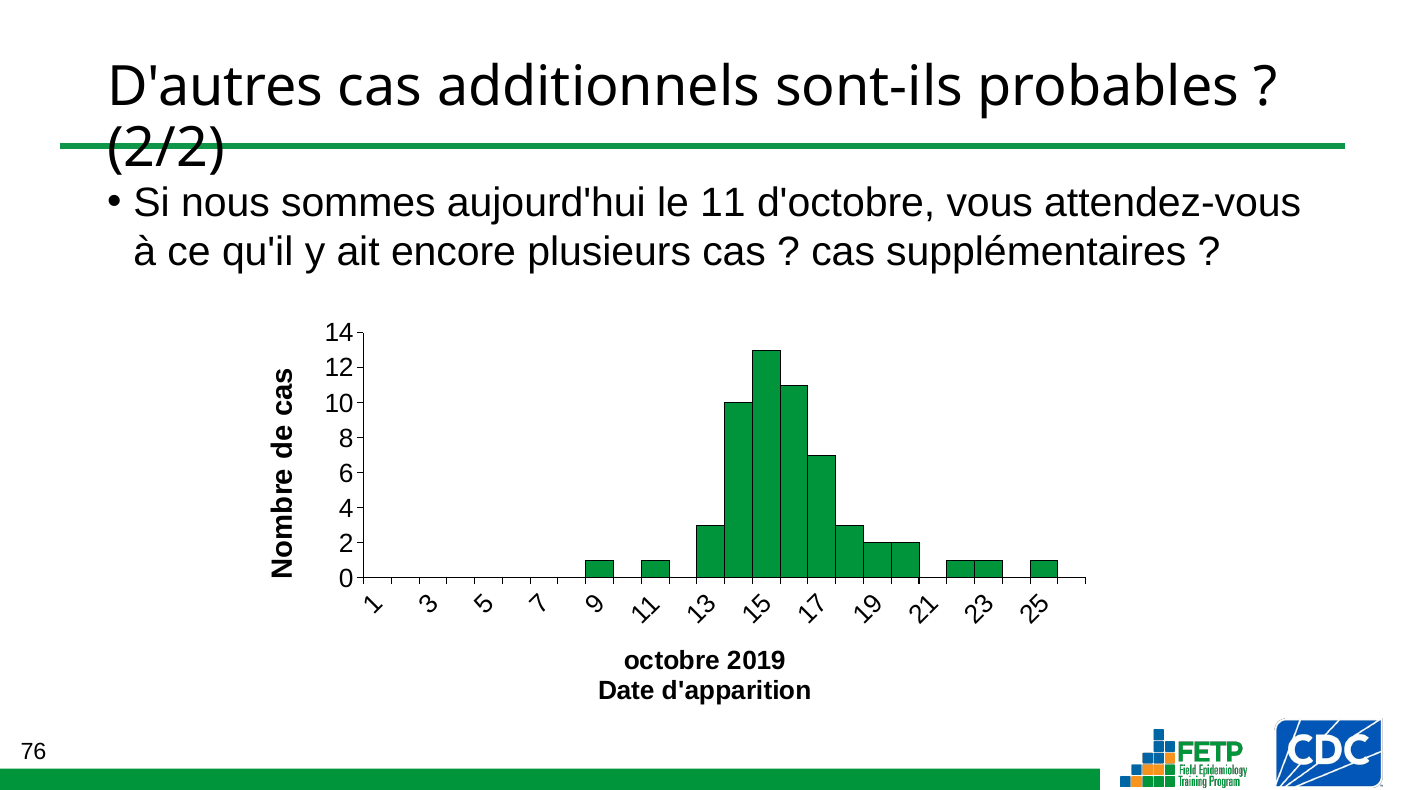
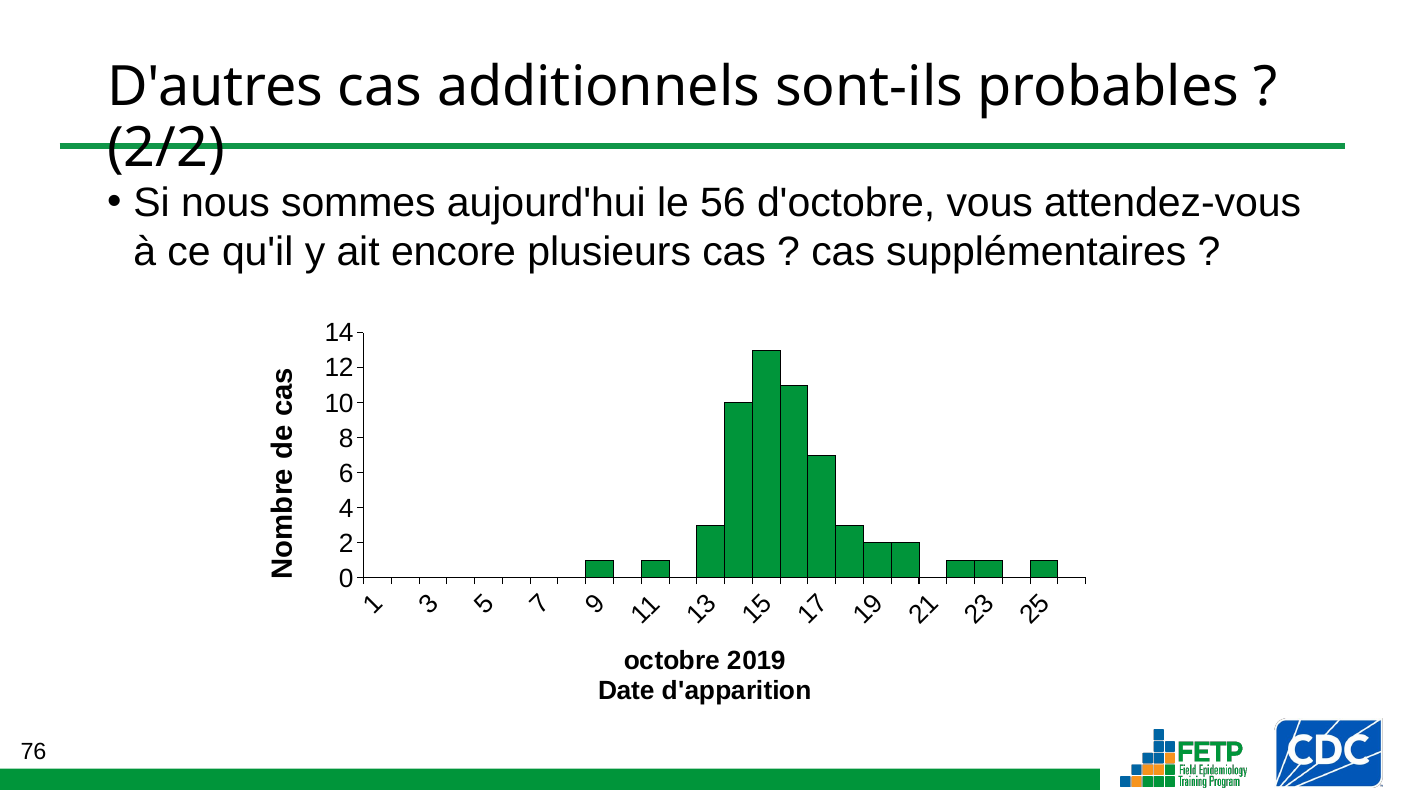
11: 11 -> 56
